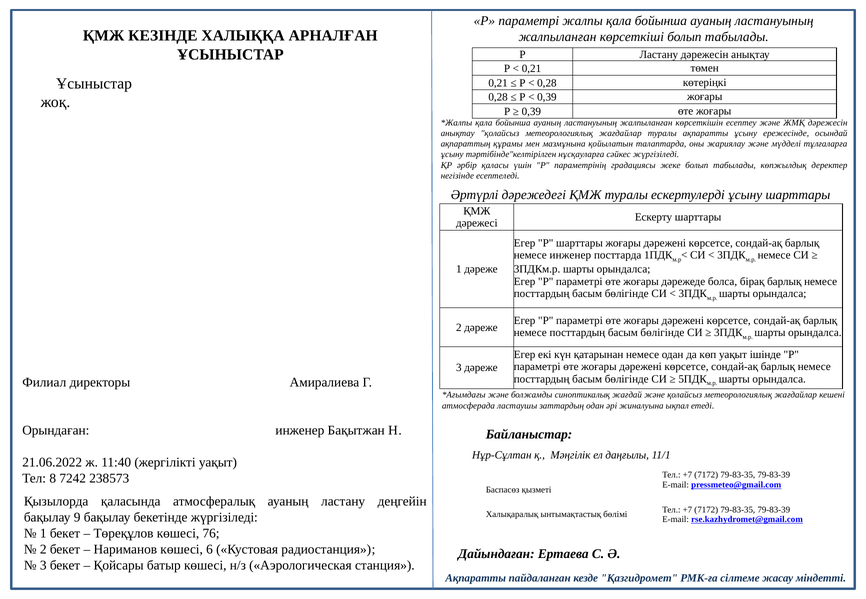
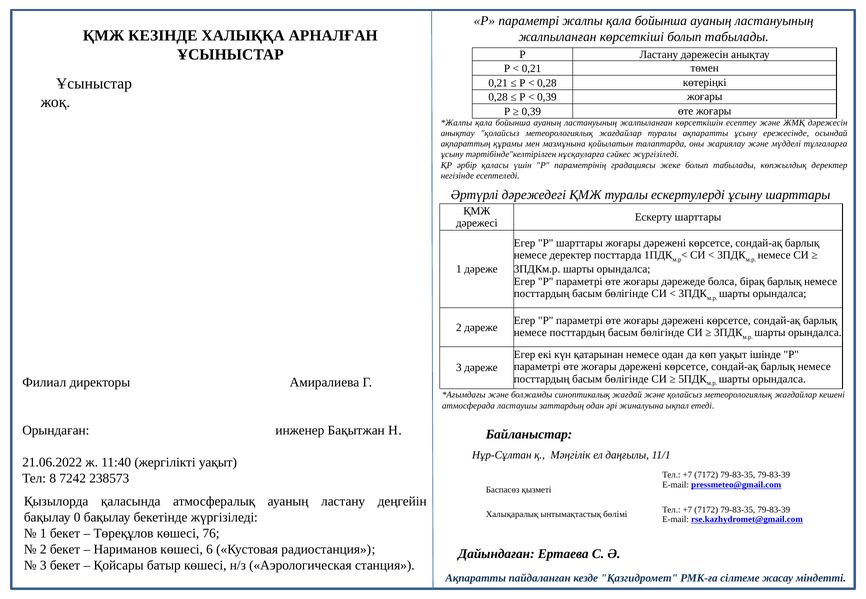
немесе инженер: инженер -> деректер
9: 9 -> 0
